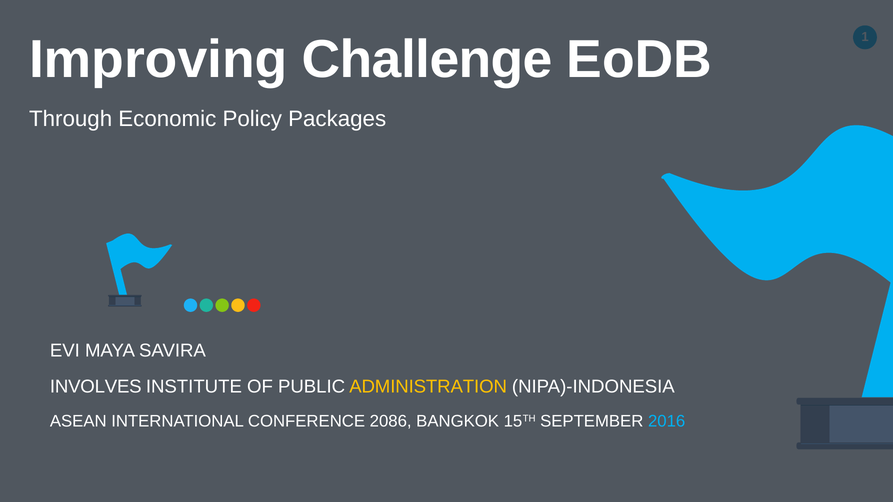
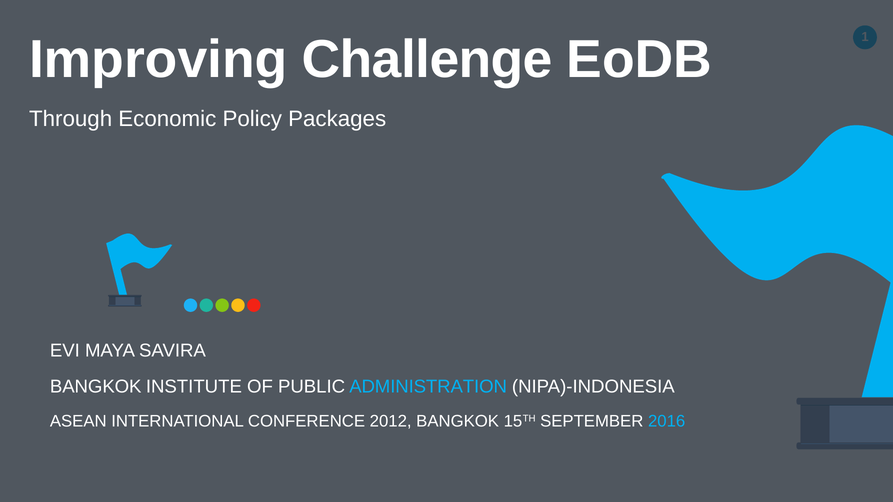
INVOLVES at (96, 387): INVOLVES -> BANGKOK
ADMINISTRATION colour: yellow -> light blue
2086: 2086 -> 2012
